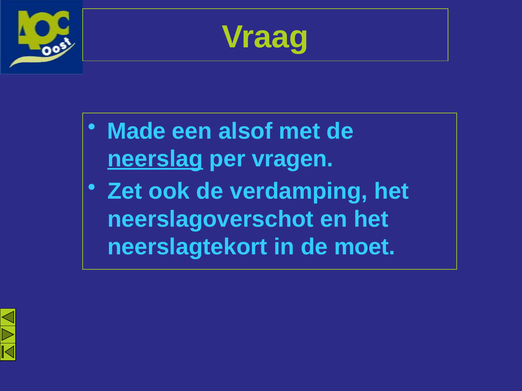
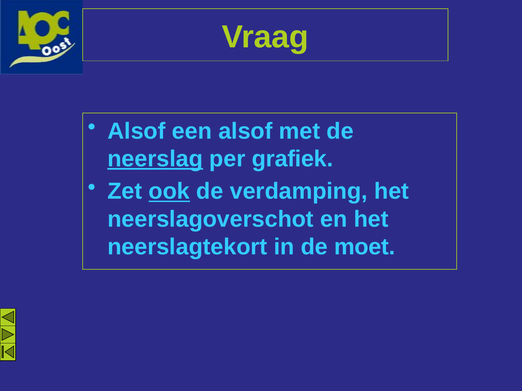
Made at (137, 131): Made -> Alsof
vragen: vragen -> grafiek
ook underline: none -> present
